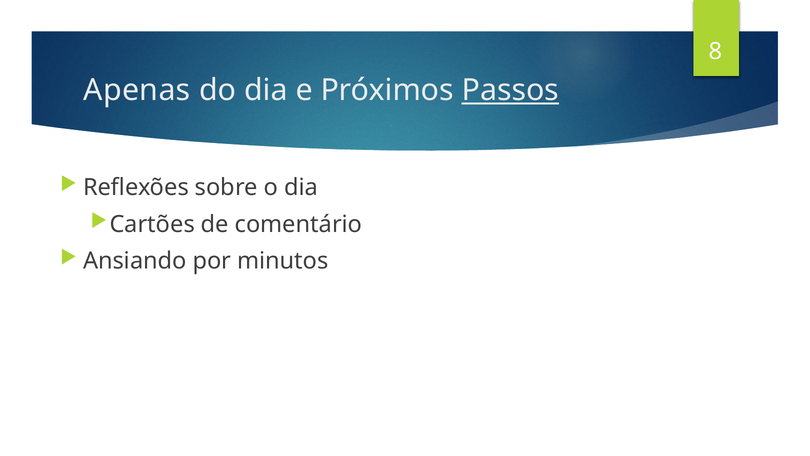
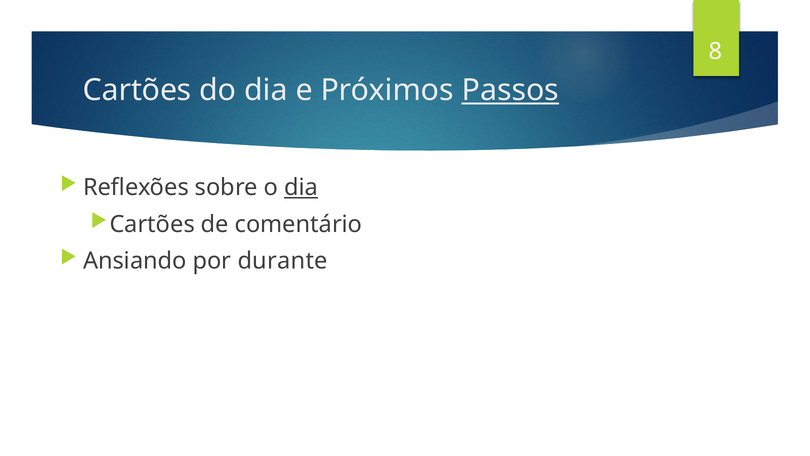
Apenas at (137, 90): Apenas -> Cartões
dia at (301, 187) underline: none -> present
minutos: minutos -> durante
